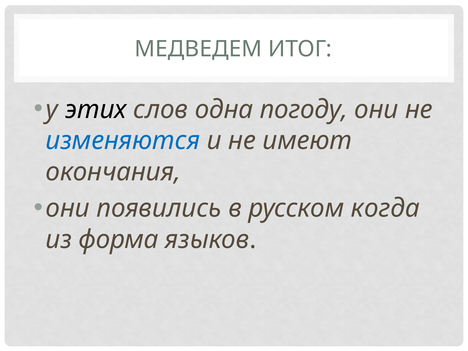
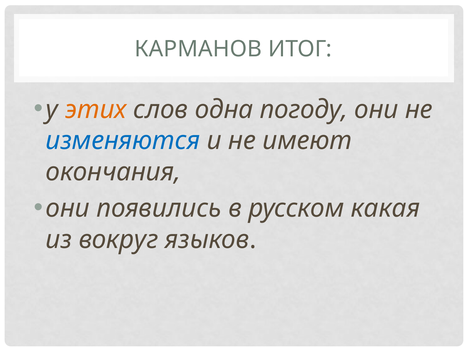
МЕДВЕДЕМ: МЕДВЕДЕМ -> КАРМАНОВ
этих colour: black -> orange
когда: когда -> какая
форма: форма -> вокруг
